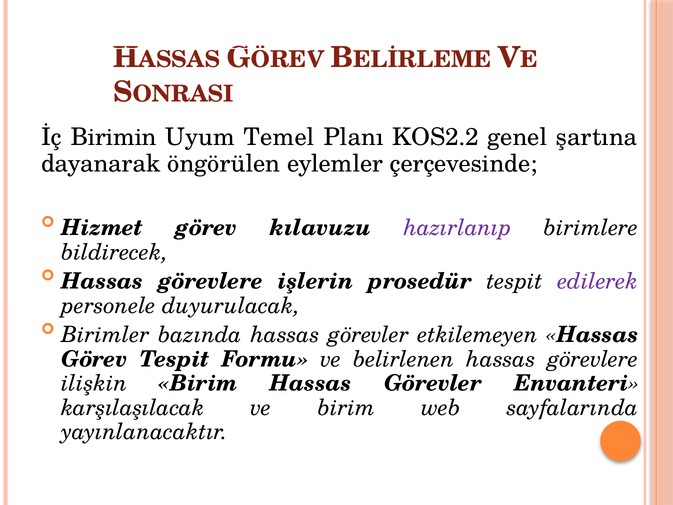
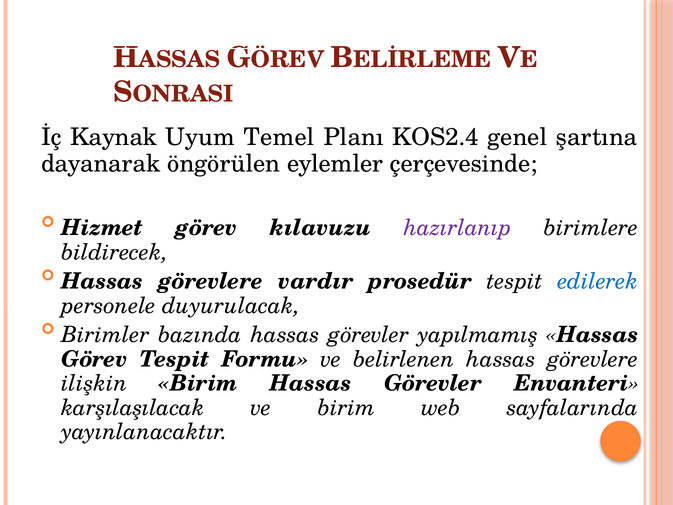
Birimin: Birimin -> Kaynak
KOS2.2: KOS2.2 -> KOS2.4
işlerin: işlerin -> vardır
edilerek colour: purple -> blue
etkilemeyen: etkilemeyen -> yapılmamış
